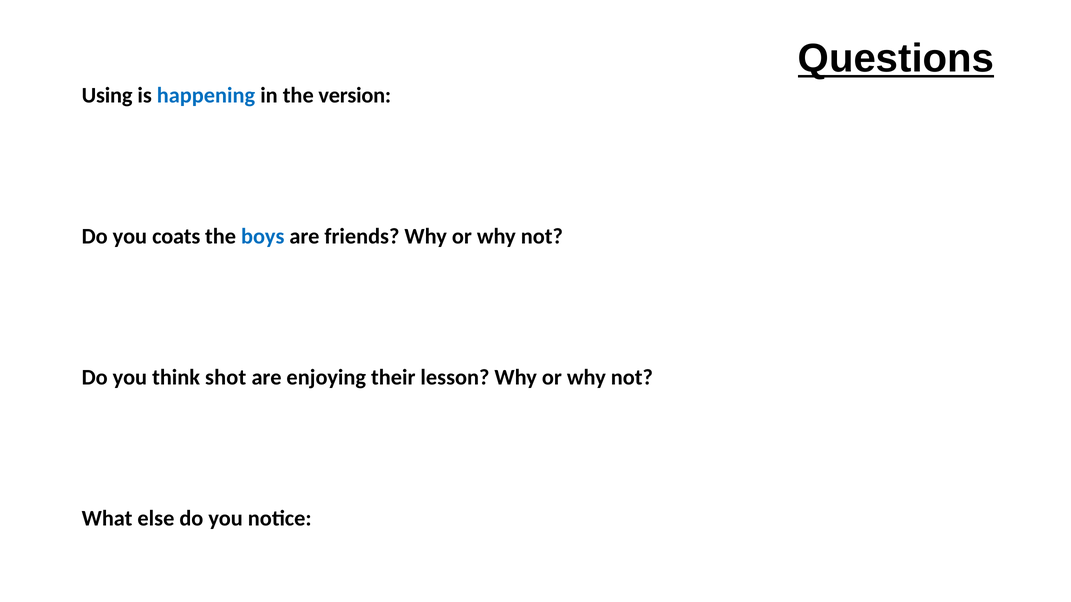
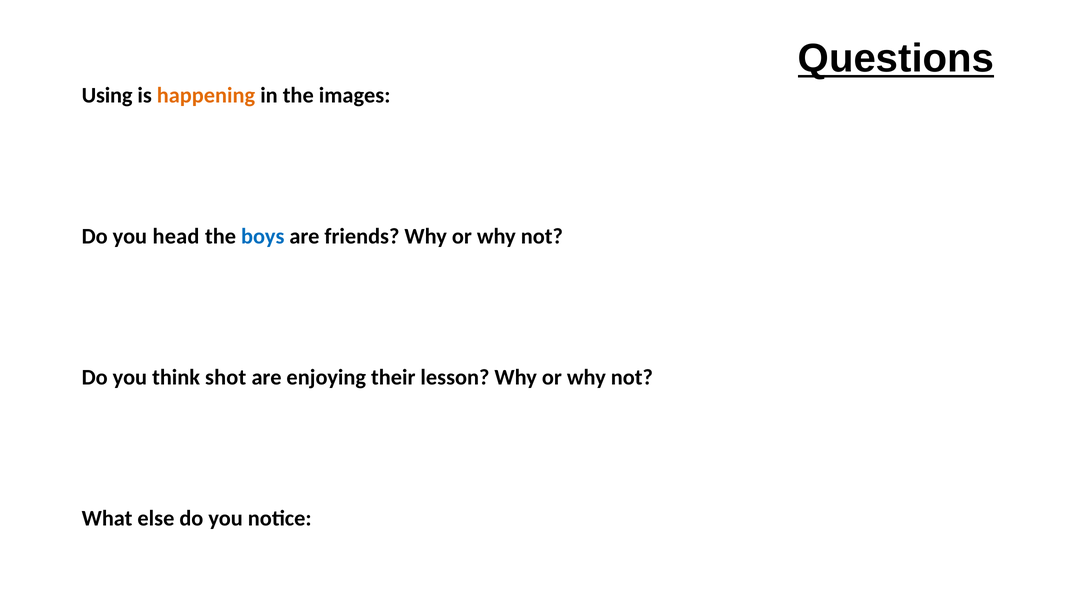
happening colour: blue -> orange
version: version -> images
coats: coats -> head
